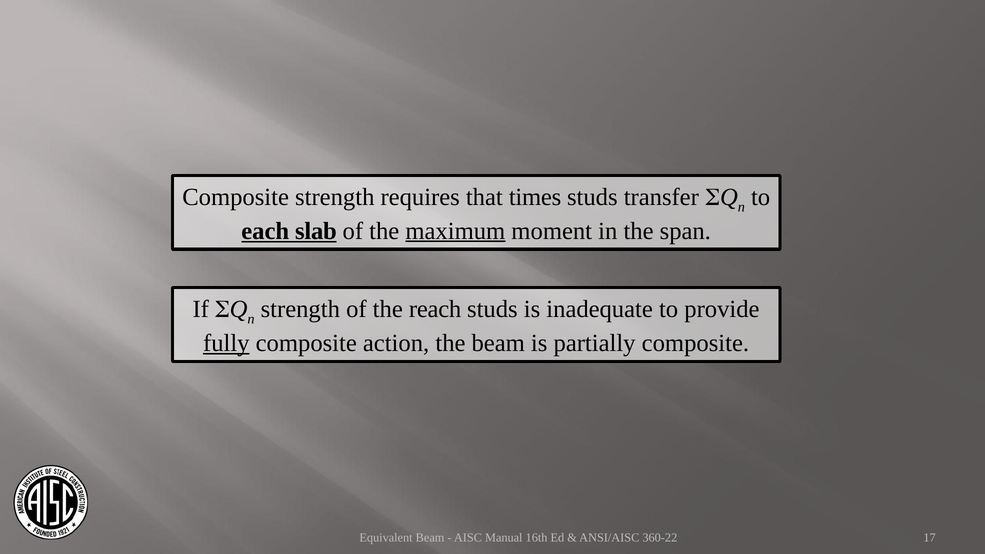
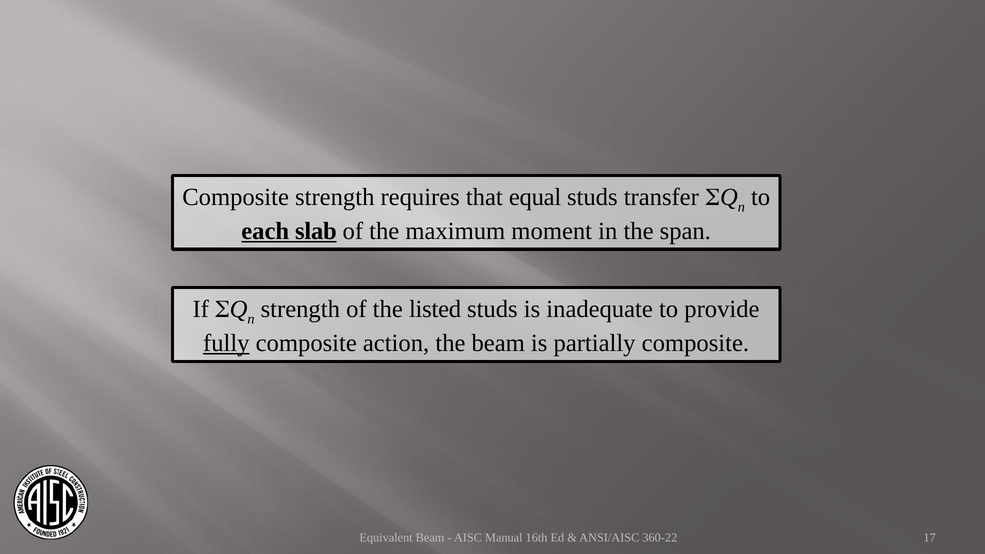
times: times -> equal
maximum underline: present -> none
reach: reach -> listed
